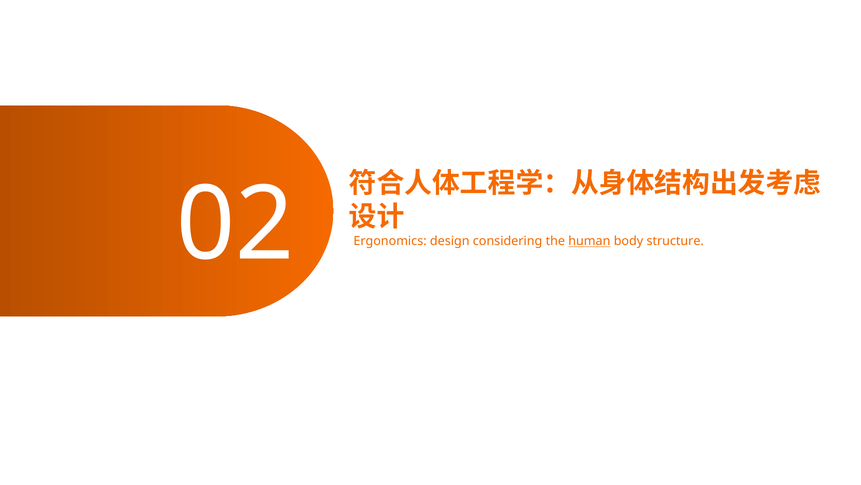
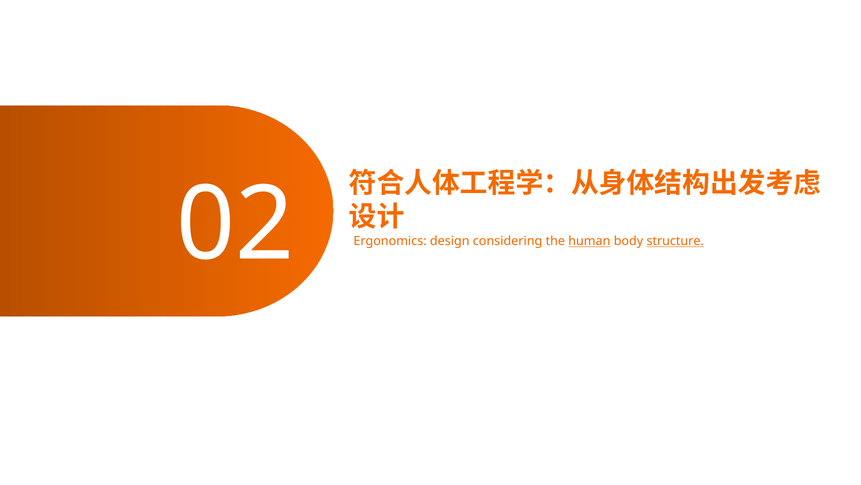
structure underline: none -> present
